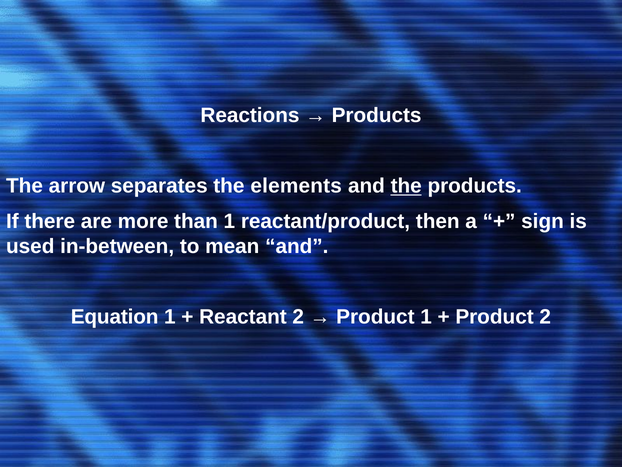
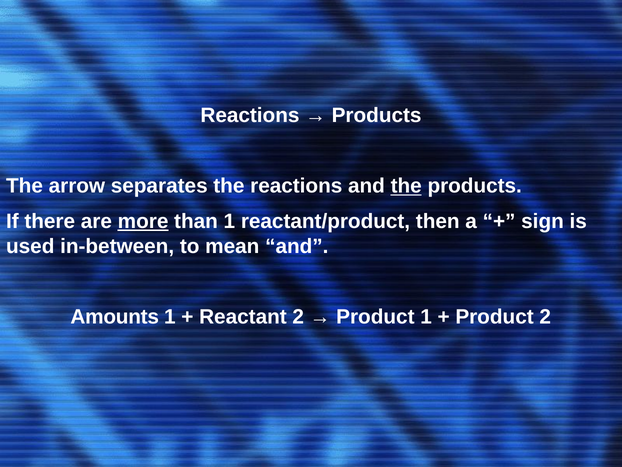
the elements: elements -> reactions
more underline: none -> present
Equation: Equation -> Amounts
